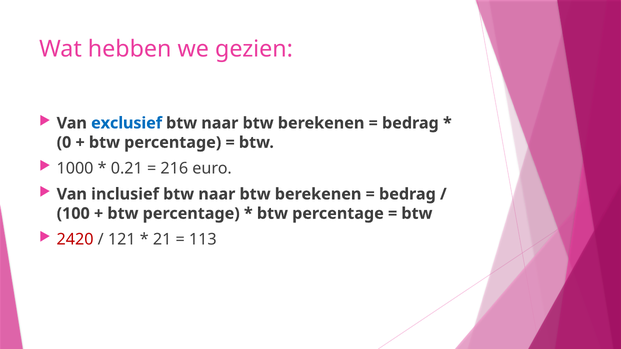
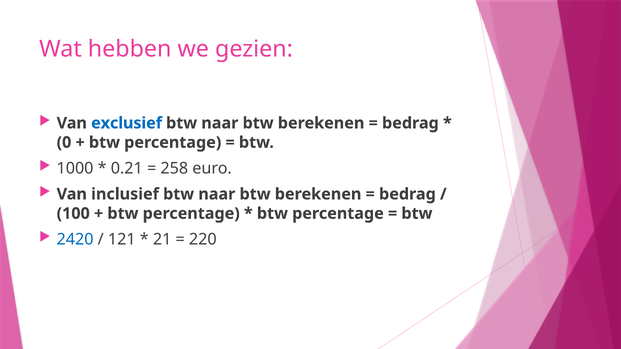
216: 216 -> 258
2420 colour: red -> blue
113: 113 -> 220
